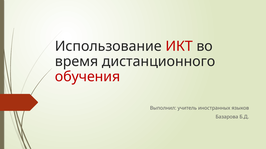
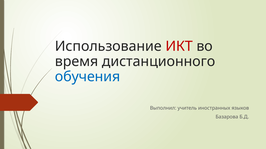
обучения colour: red -> blue
